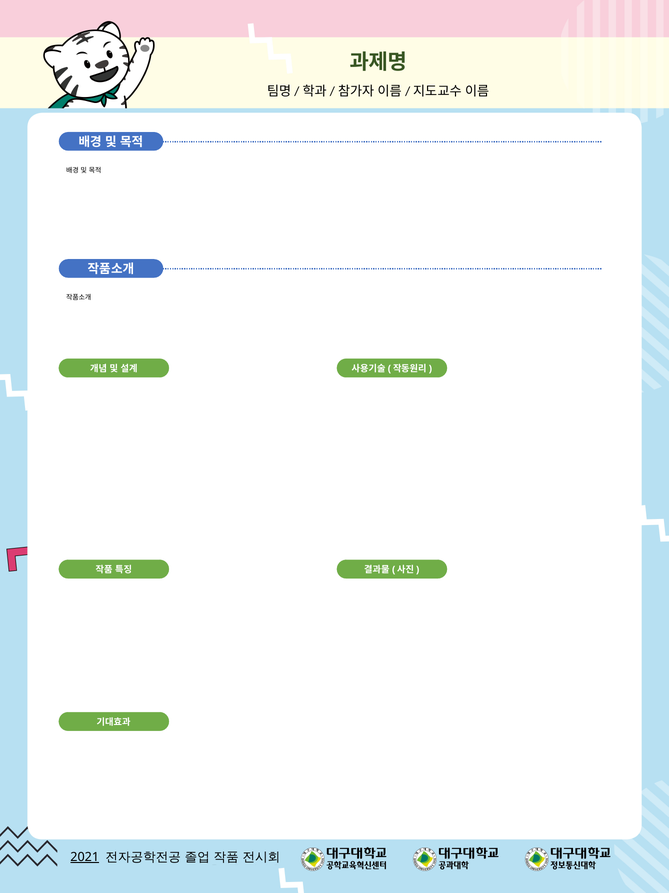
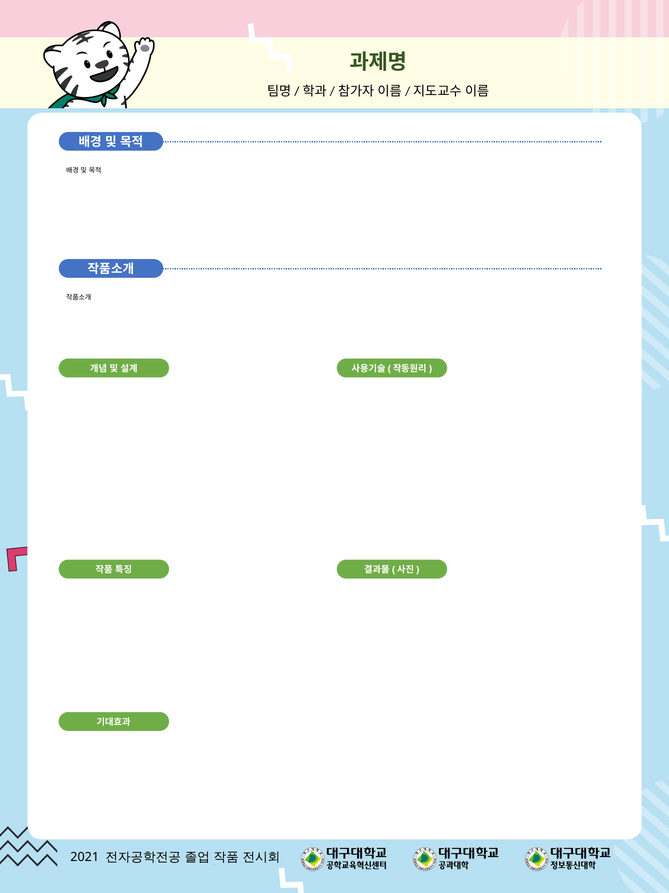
2021 underline: present -> none
